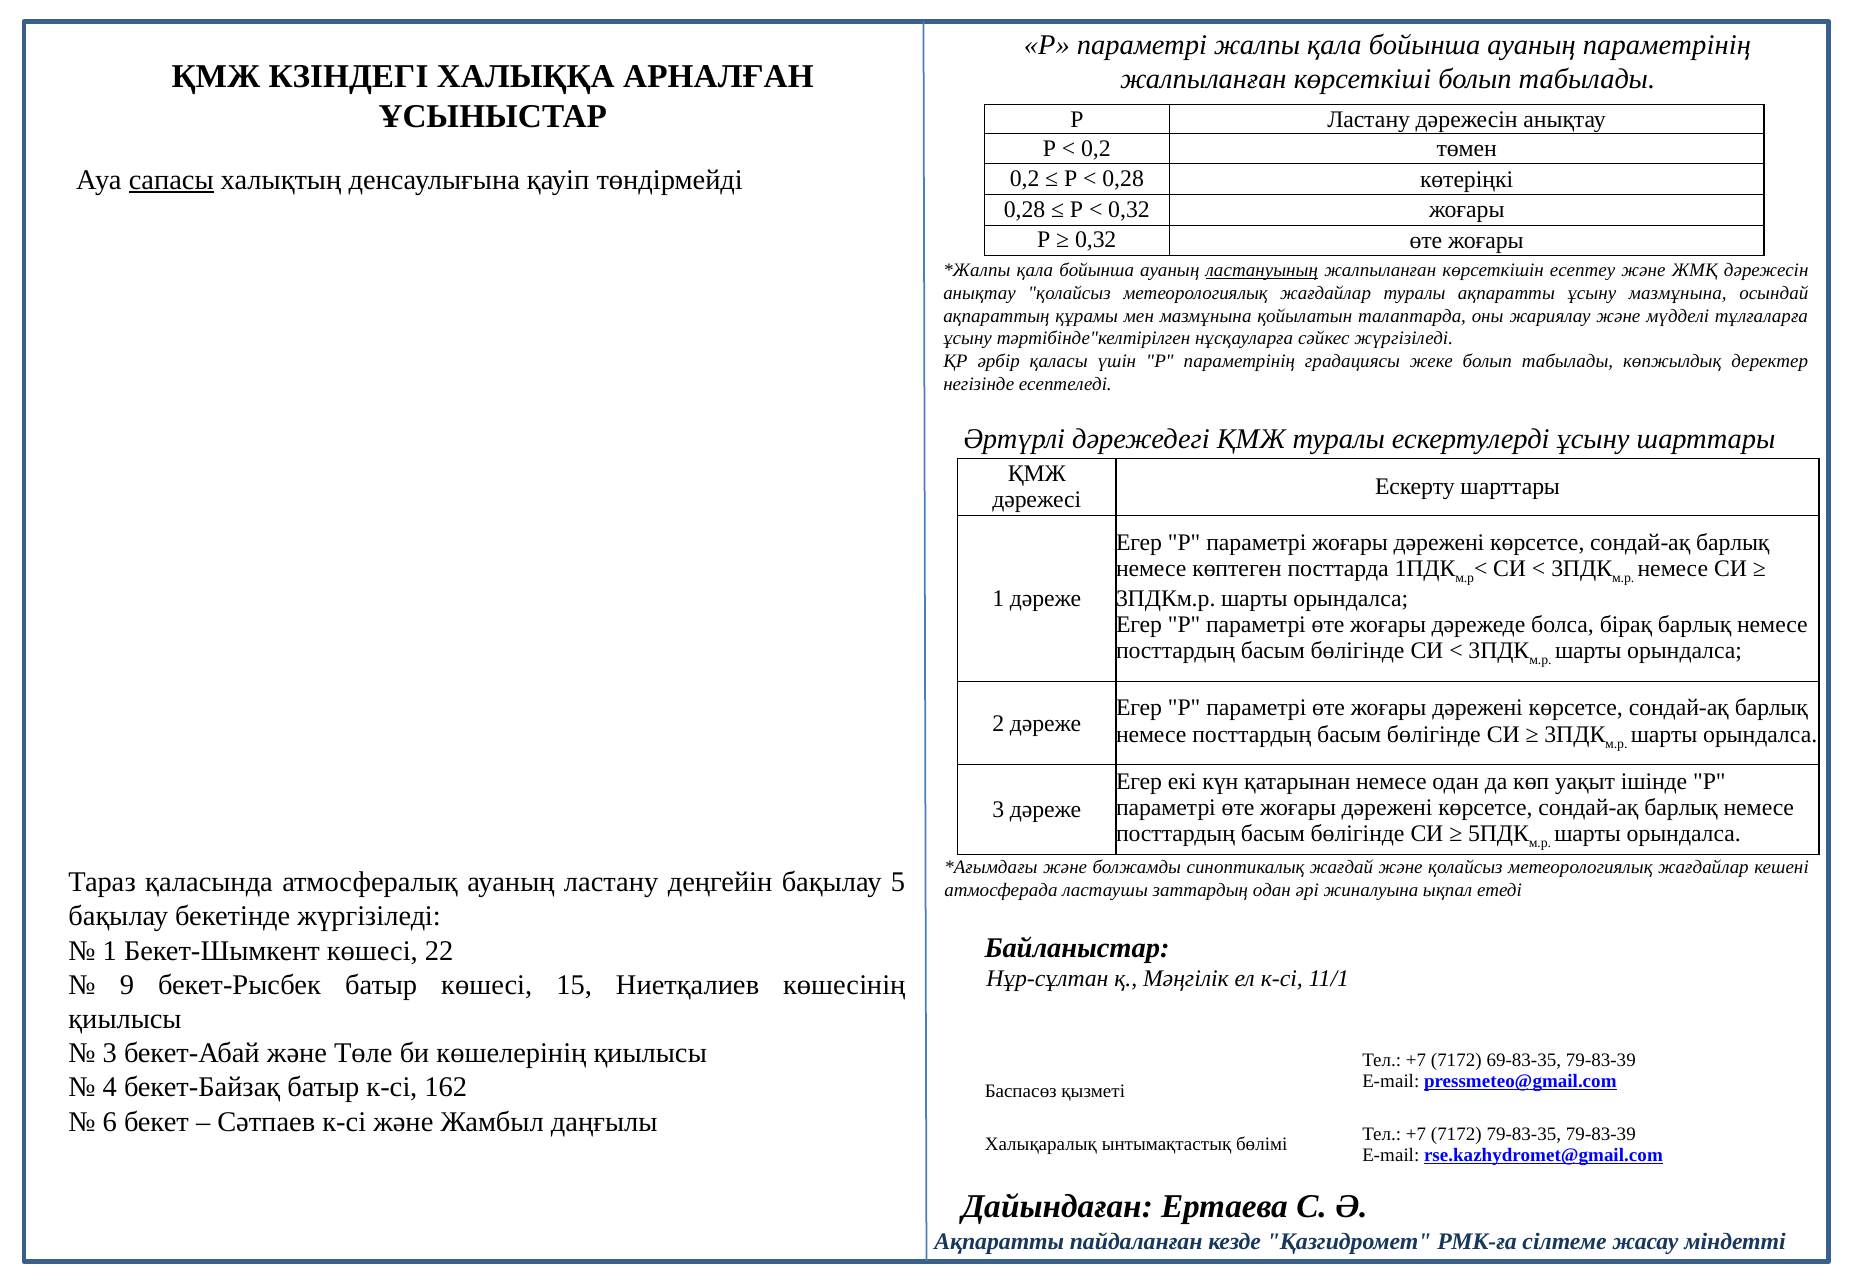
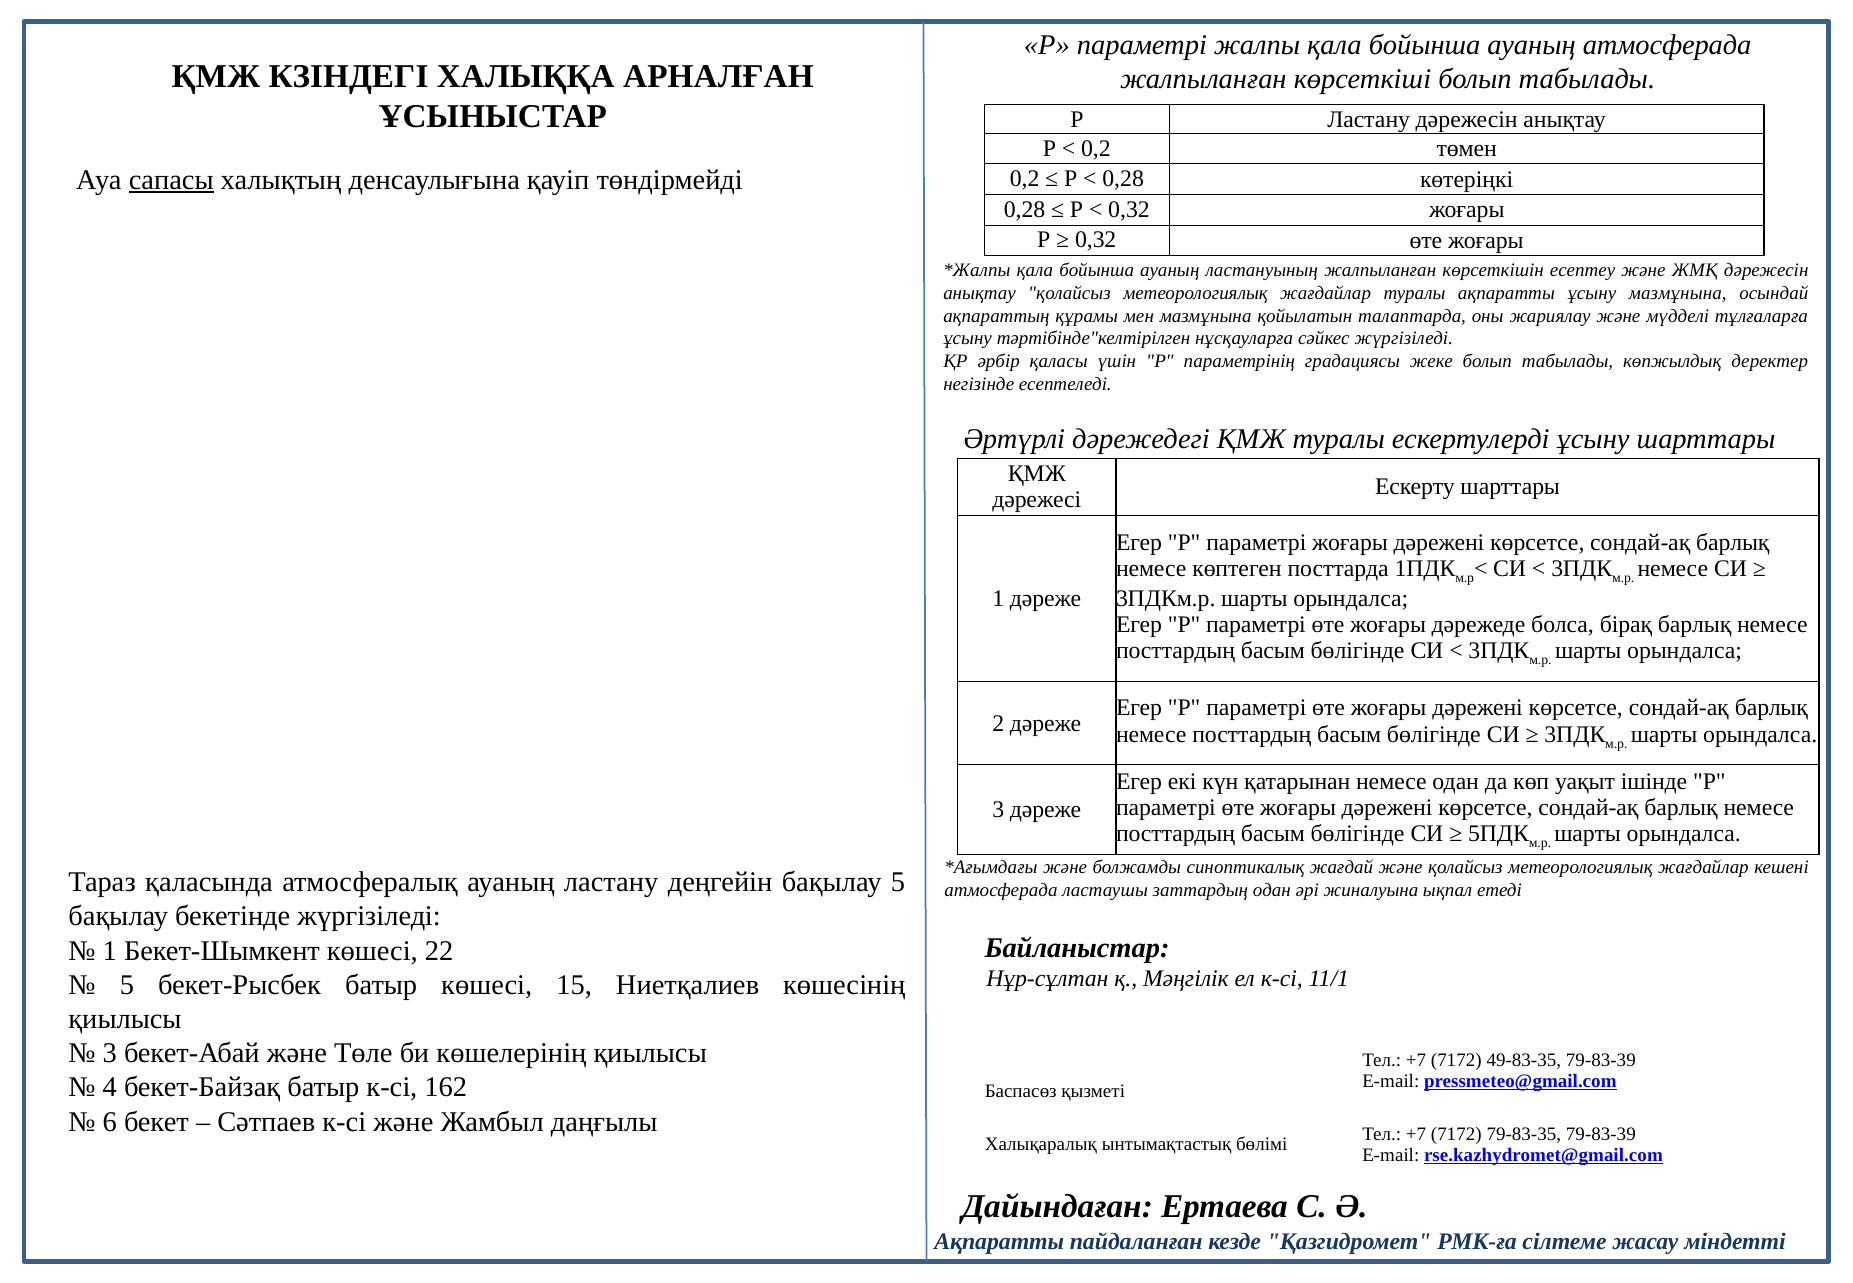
ауаның параметрінің: параметрінің -> атмосферада
ластануының underline: present -> none
9 at (127, 985): 9 -> 5
69-83-35: 69-83-35 -> 49-83-35
